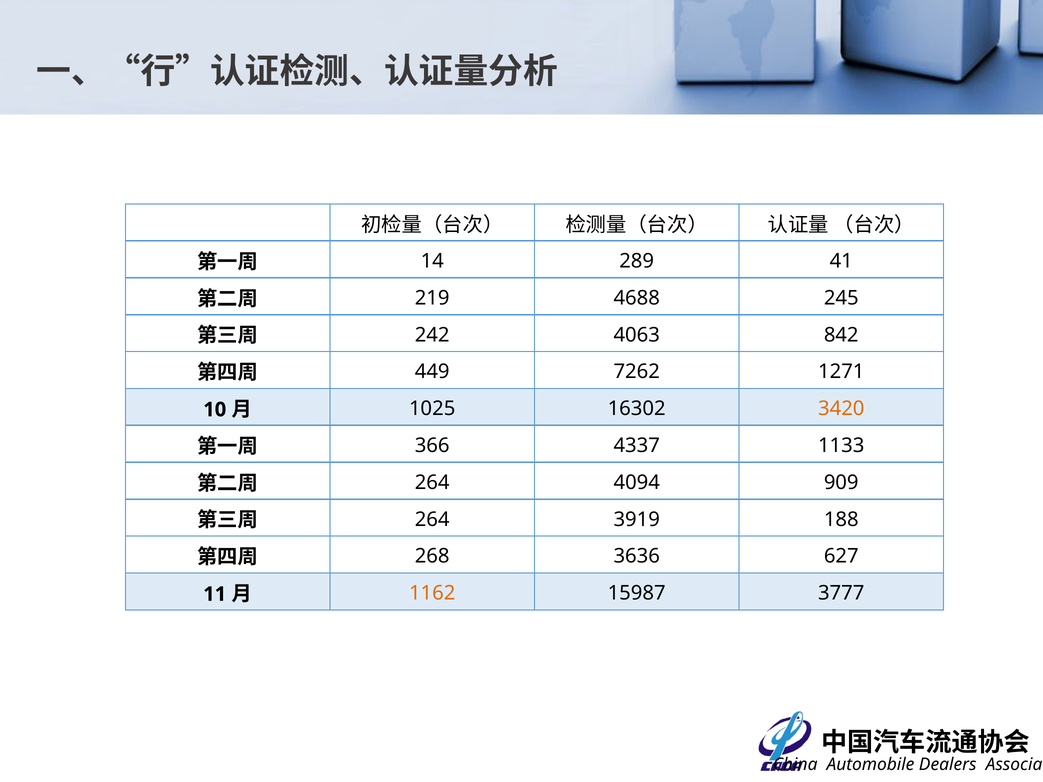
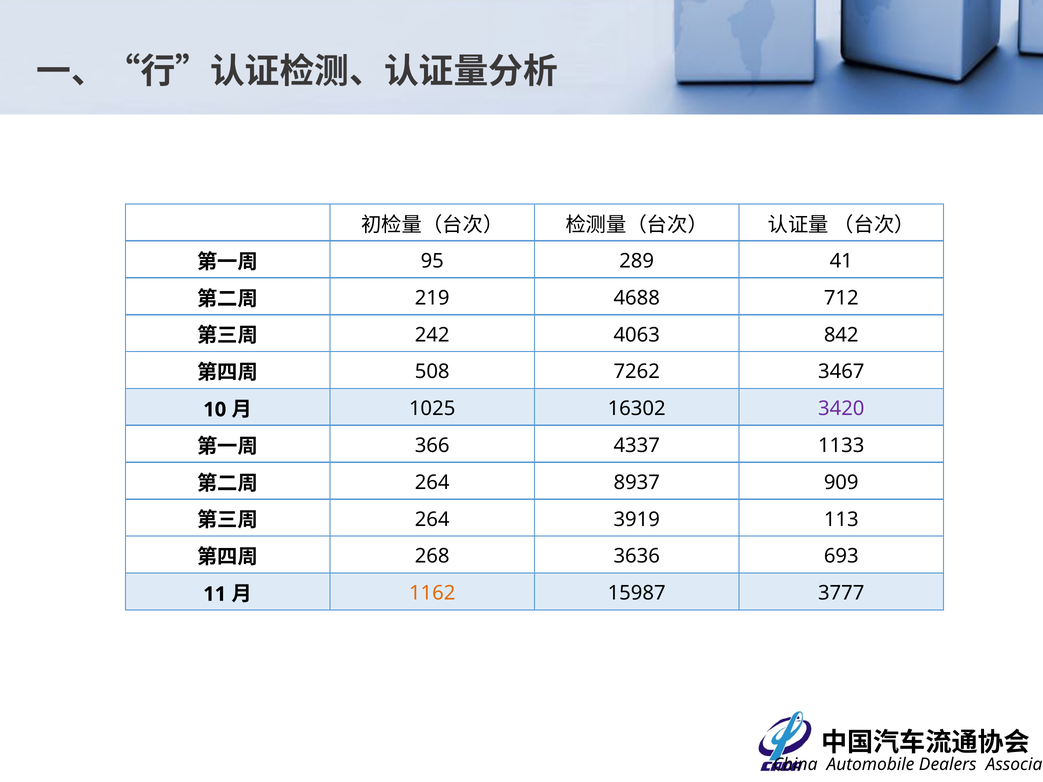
14: 14 -> 95
245: 245 -> 712
449: 449 -> 508
1271: 1271 -> 3467
3420 colour: orange -> purple
4094: 4094 -> 8937
188: 188 -> 113
627: 627 -> 693
